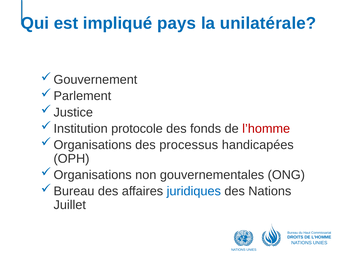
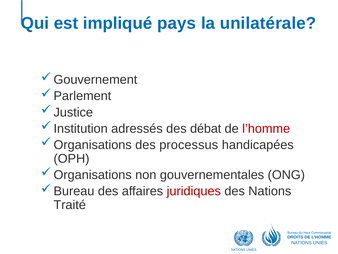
protocole: protocole -> adressés
fonds: fonds -> débat
juridiques colour: blue -> red
Juillet: Juillet -> Traité
